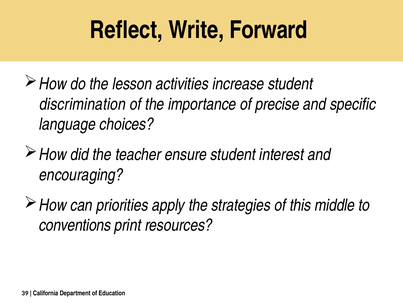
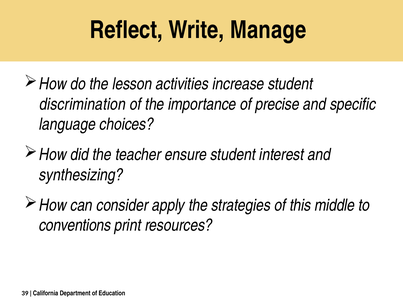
Forward: Forward -> Manage
encouraging: encouraging -> synthesizing
priorities: priorities -> consider
